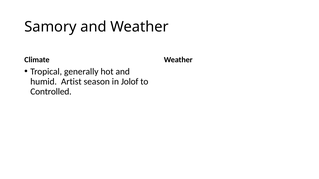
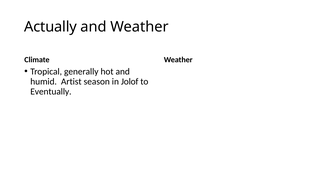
Samory: Samory -> Actually
Controlled: Controlled -> Eventually
